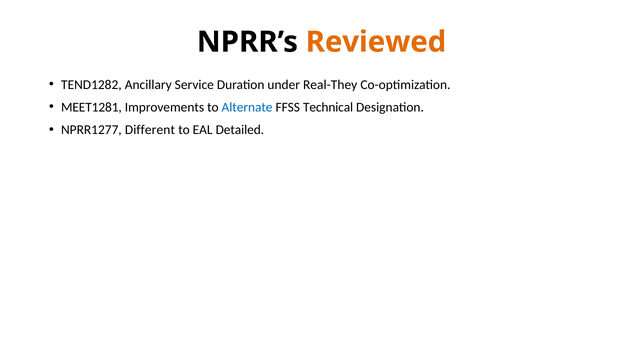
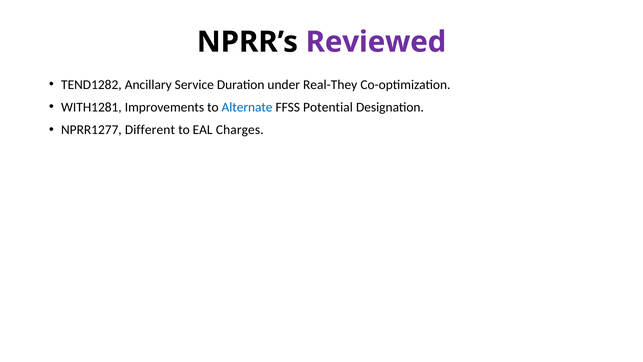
Reviewed colour: orange -> purple
MEET1281: MEET1281 -> WITH1281
Technical: Technical -> Potential
Detailed: Detailed -> Charges
